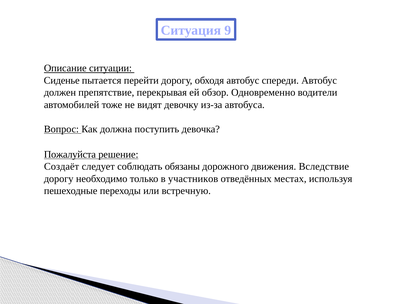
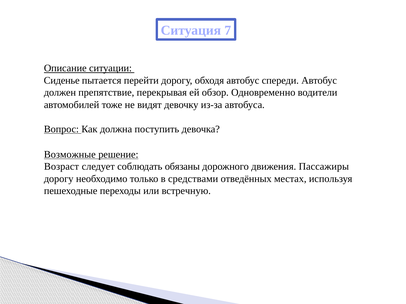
9: 9 -> 7
Пожалуйста: Пожалуйста -> Возможные
Создаёт: Создаёт -> Возраст
Вследствие: Вследствие -> Пассажиры
участников: участников -> средствами
